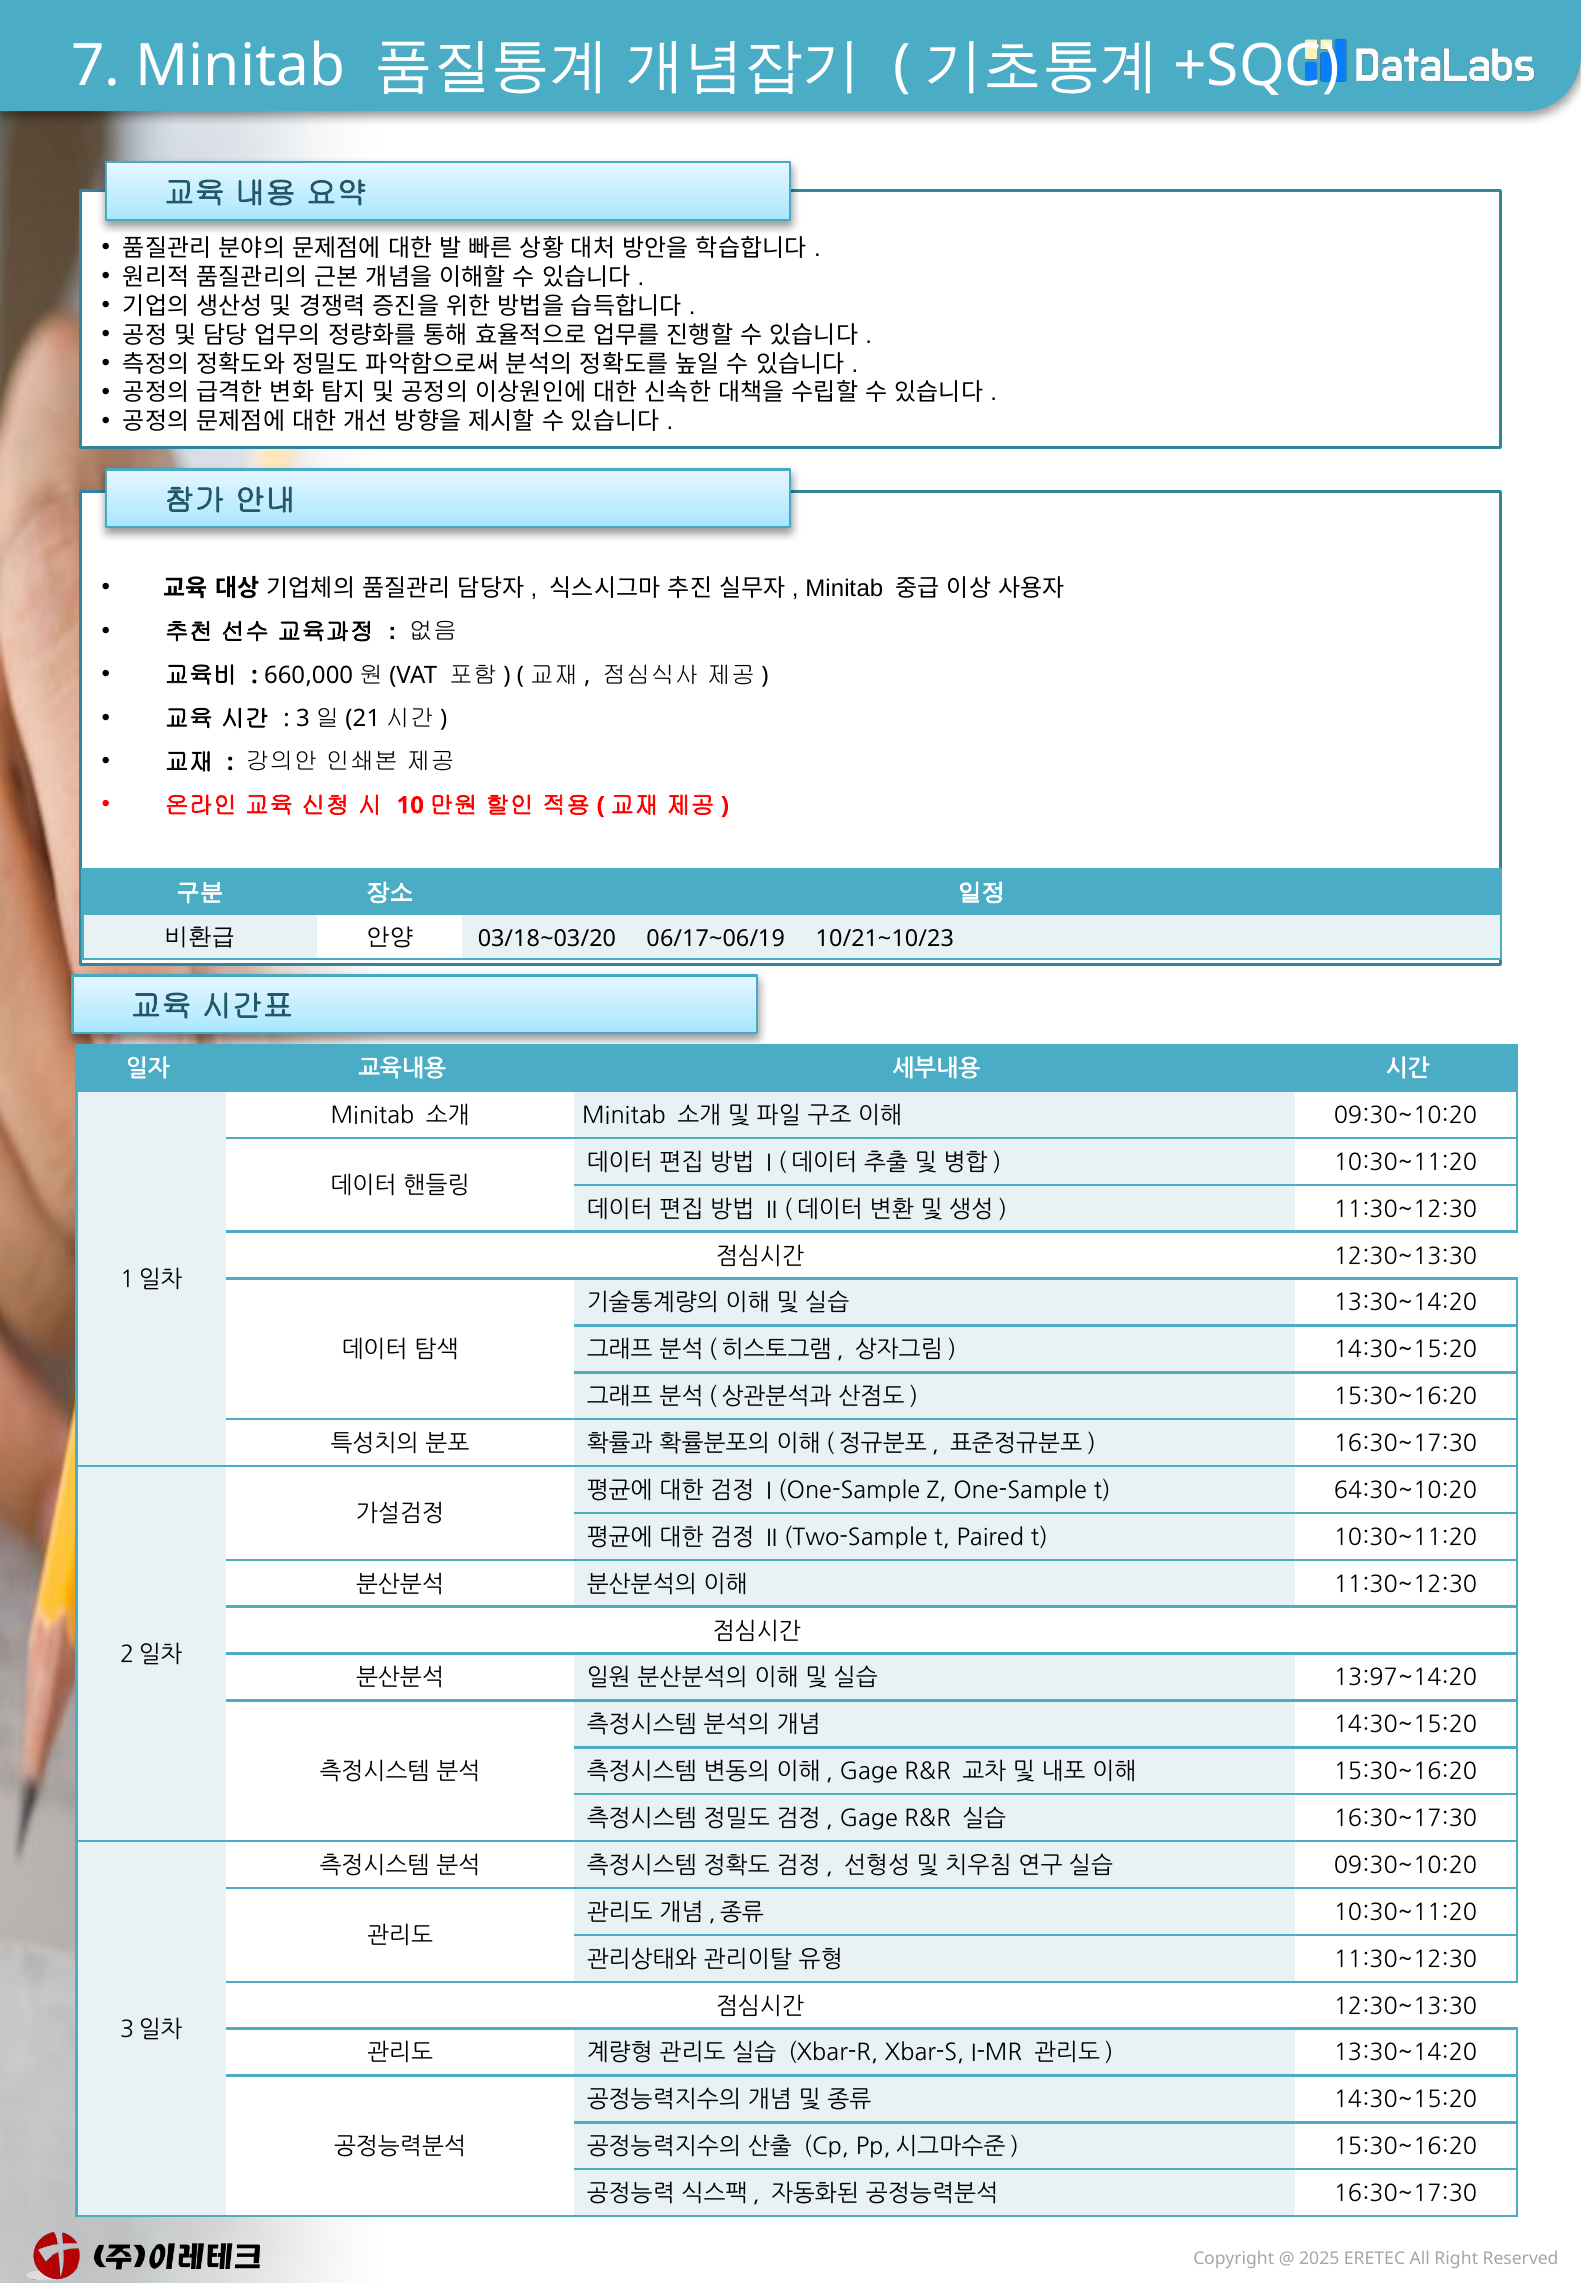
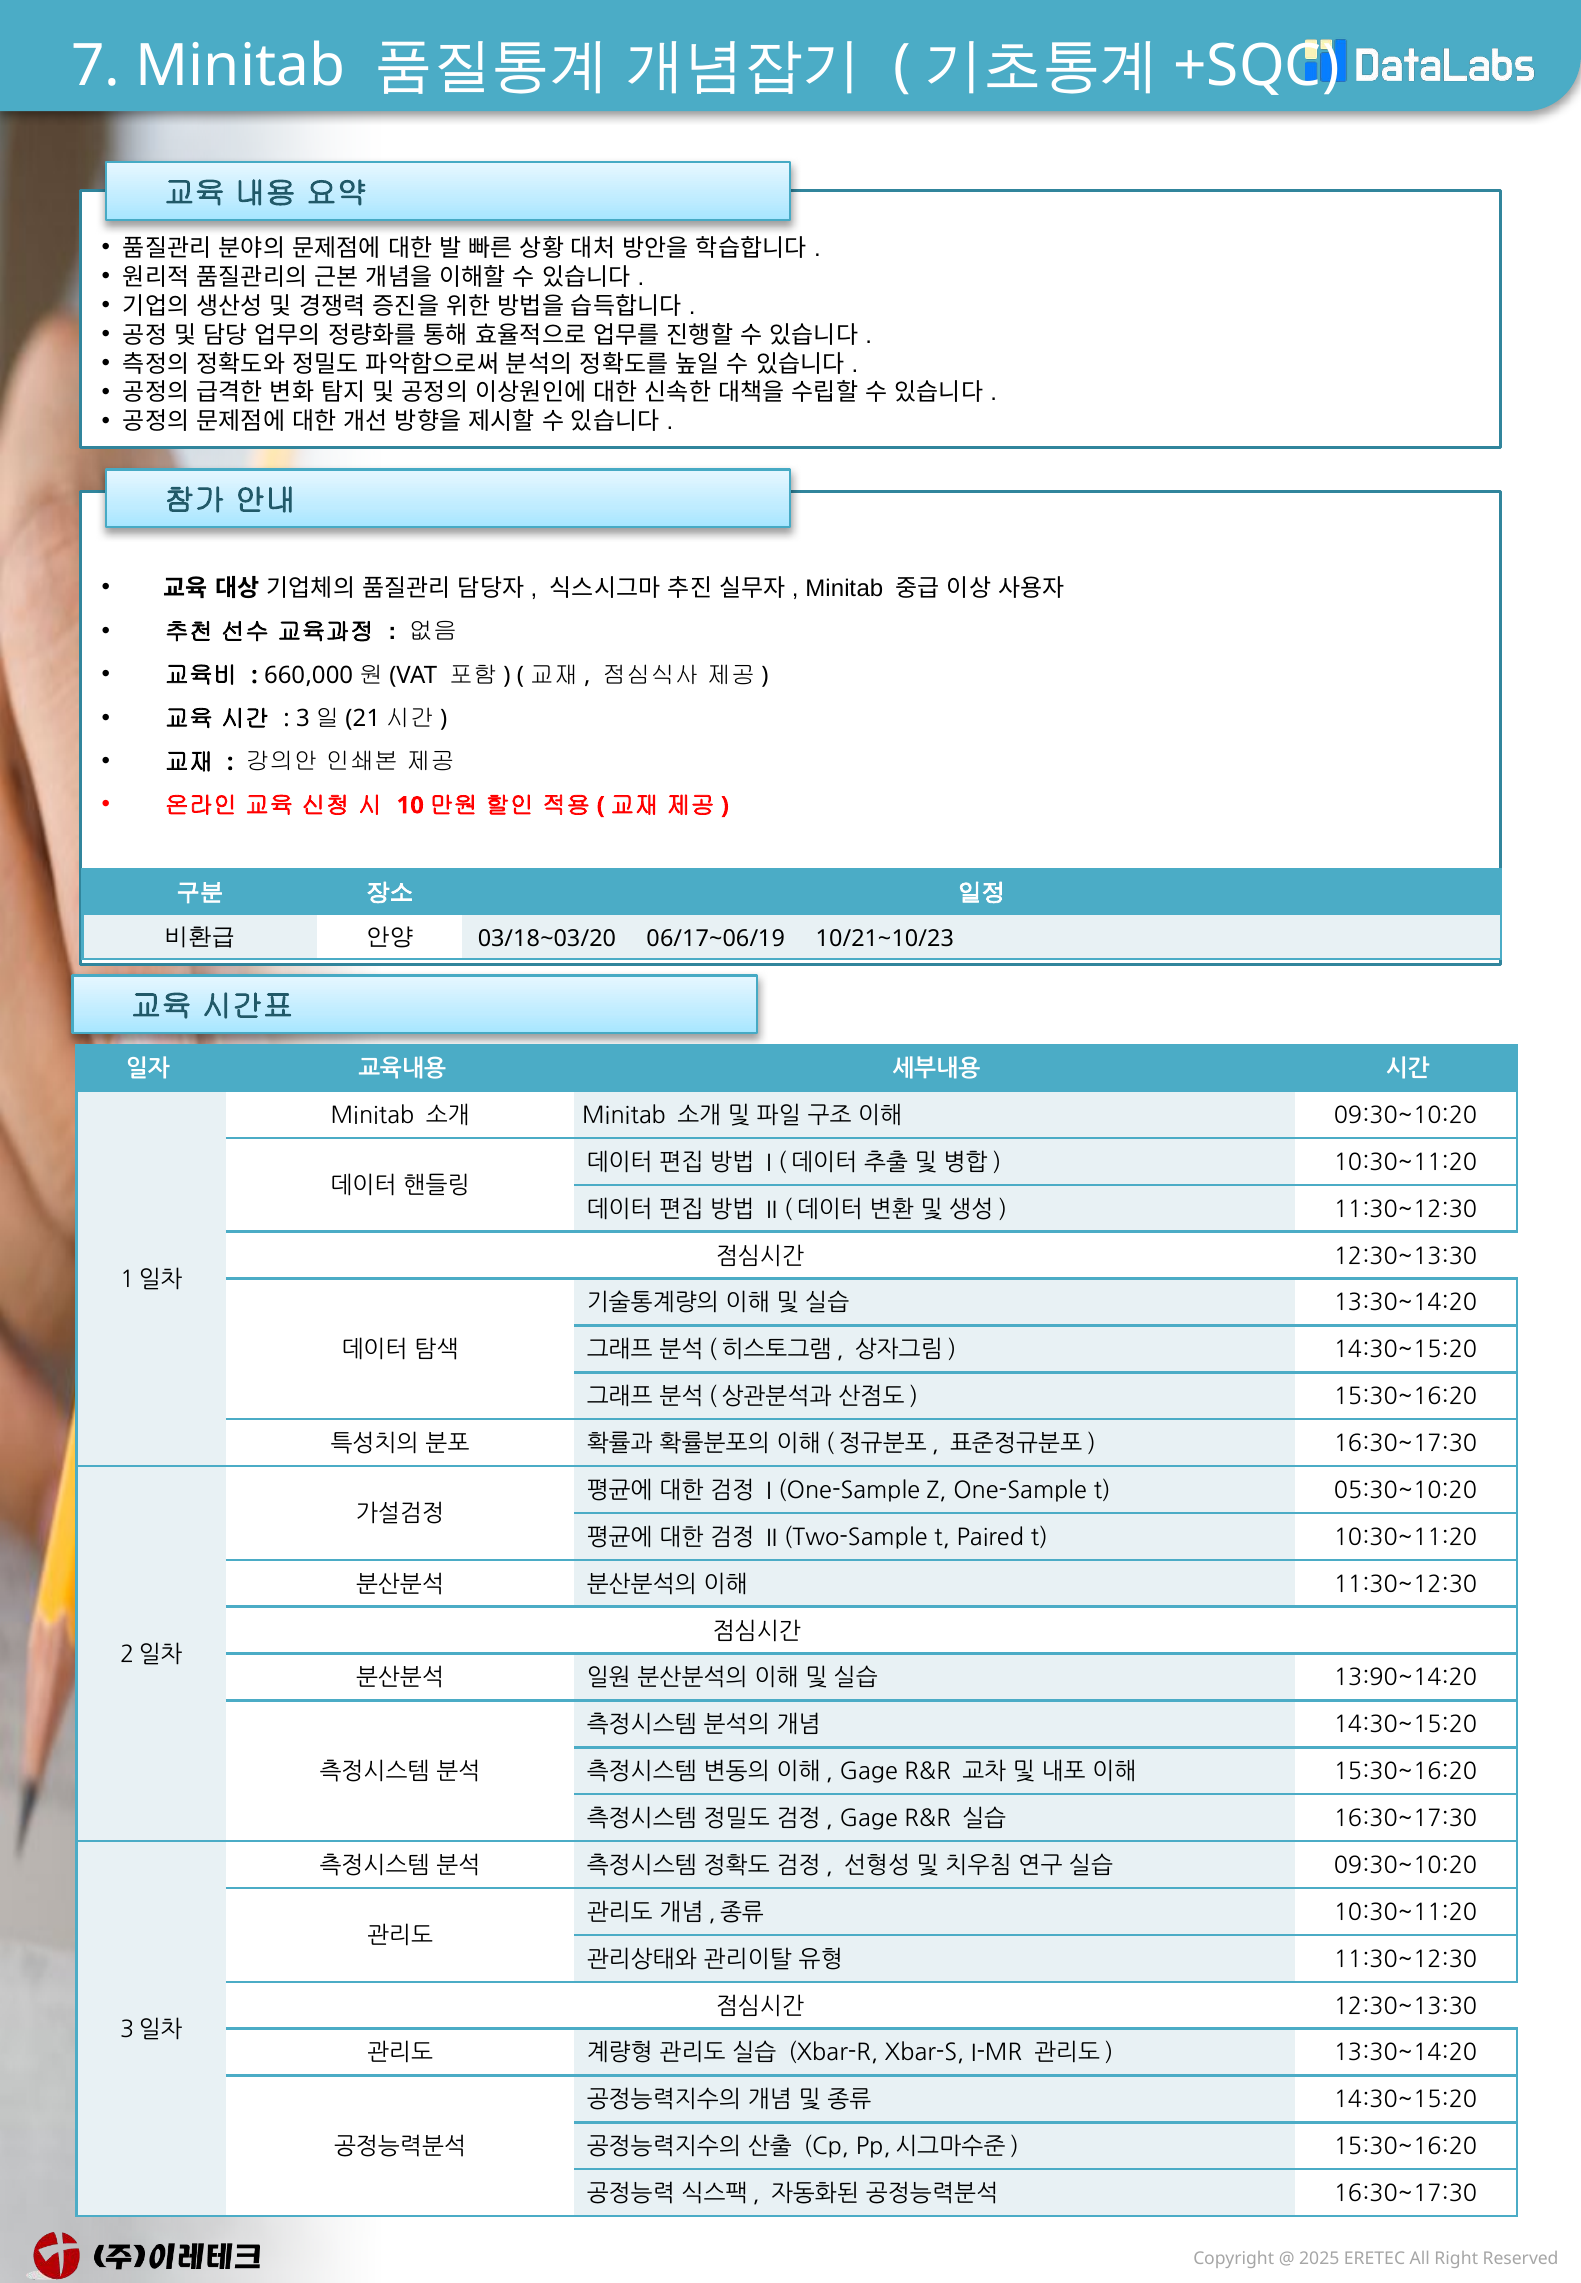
64:30~10:20: 64:30~10:20 -> 05:30~10:20
13:97~14:20: 13:97~14:20 -> 13:90~14:20
